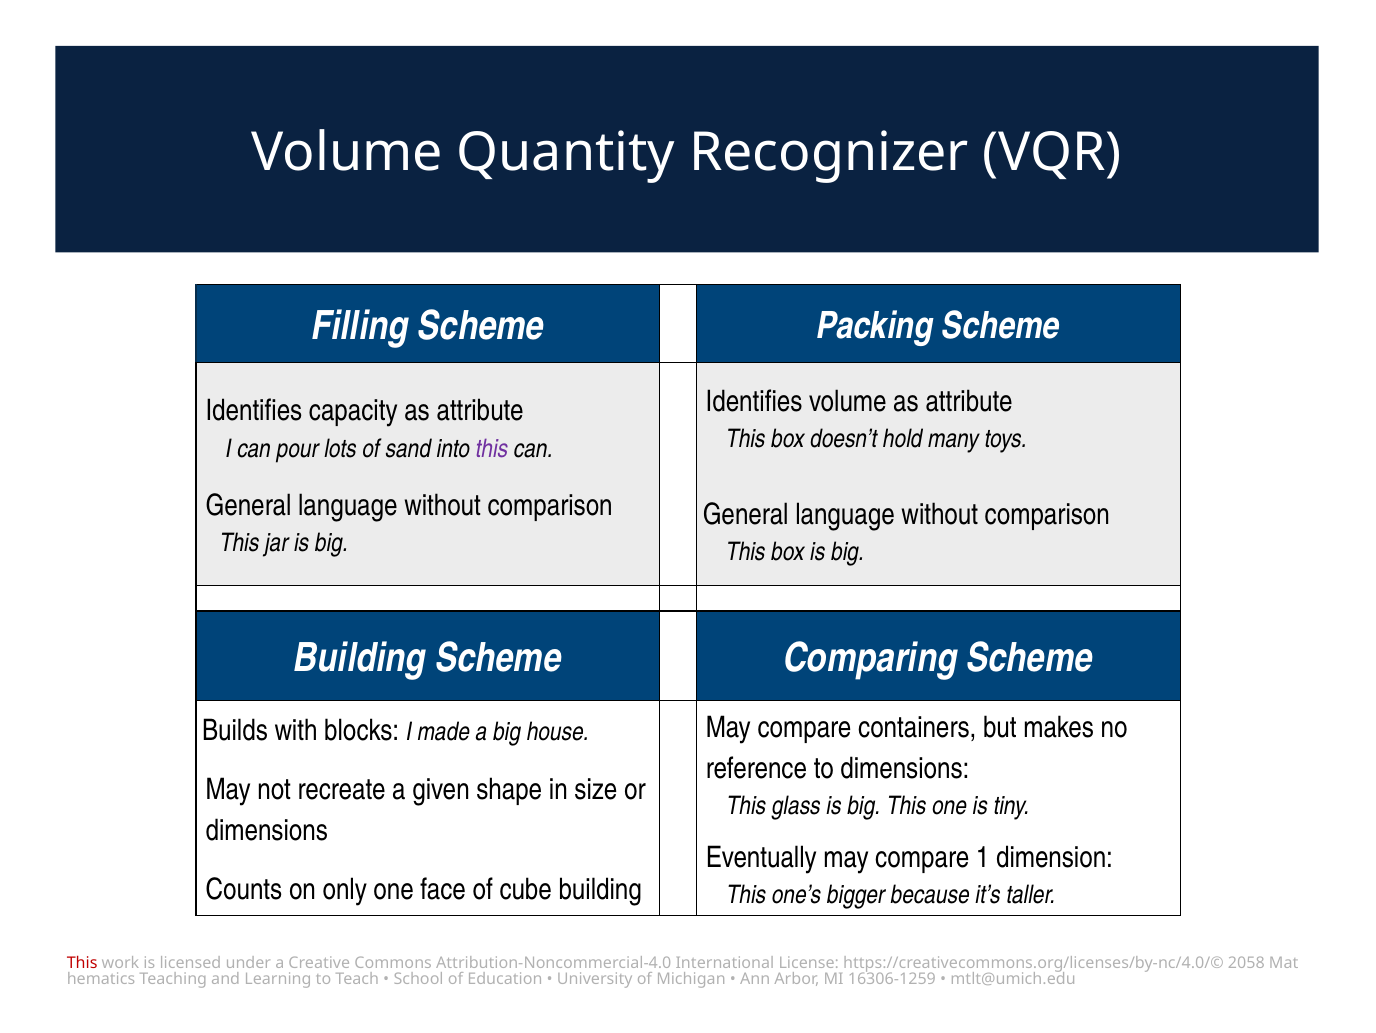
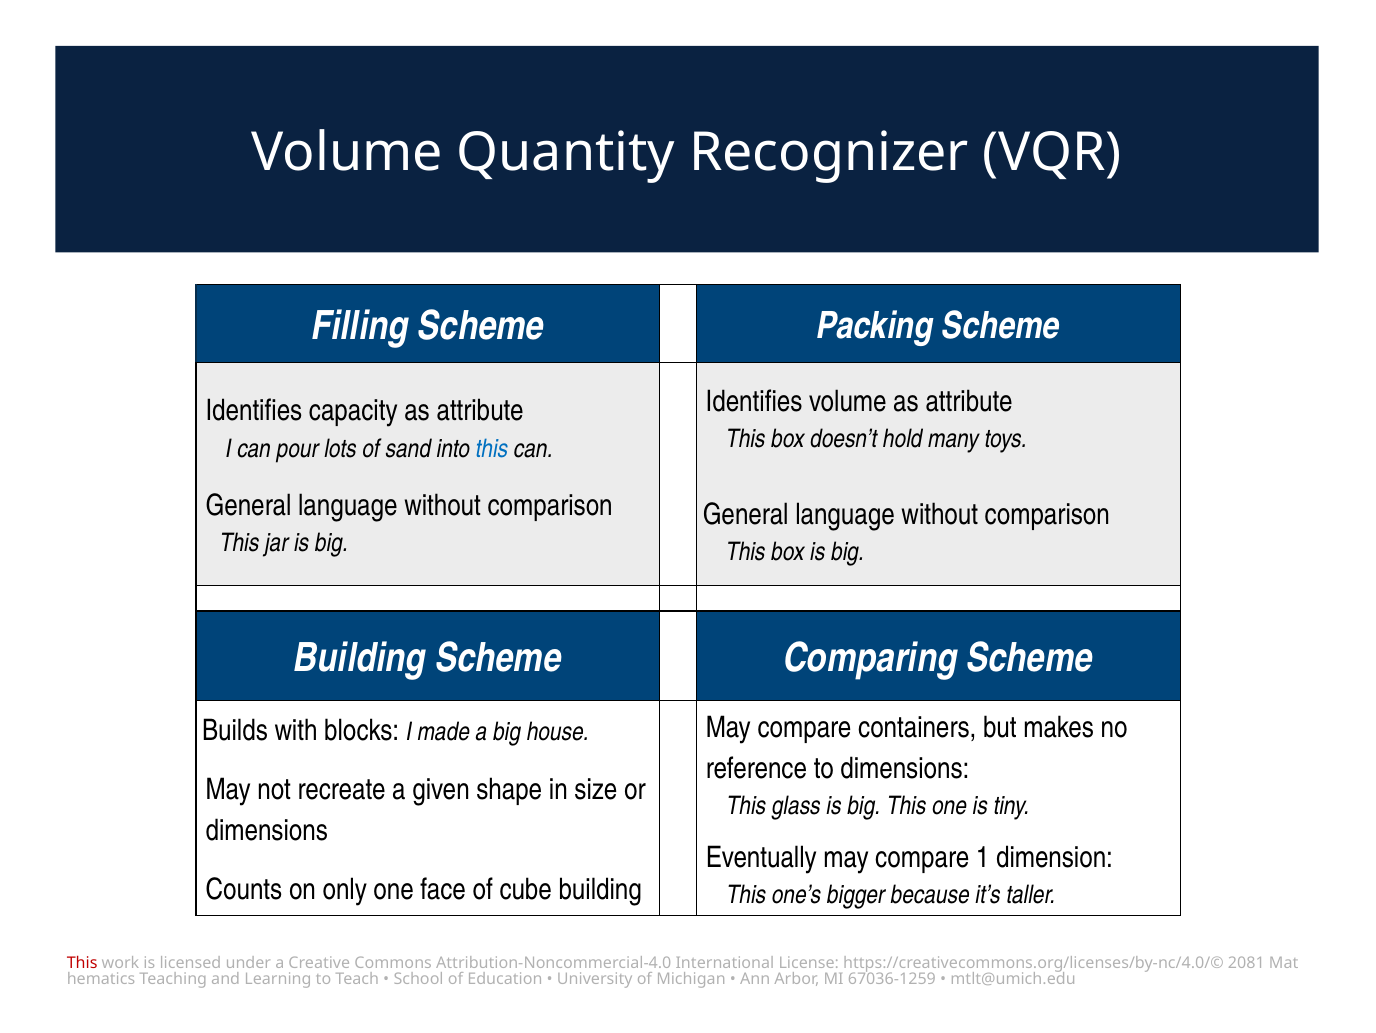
this at (492, 448) colour: purple -> blue
2058: 2058 -> 2081
16306-1259: 16306-1259 -> 67036-1259
